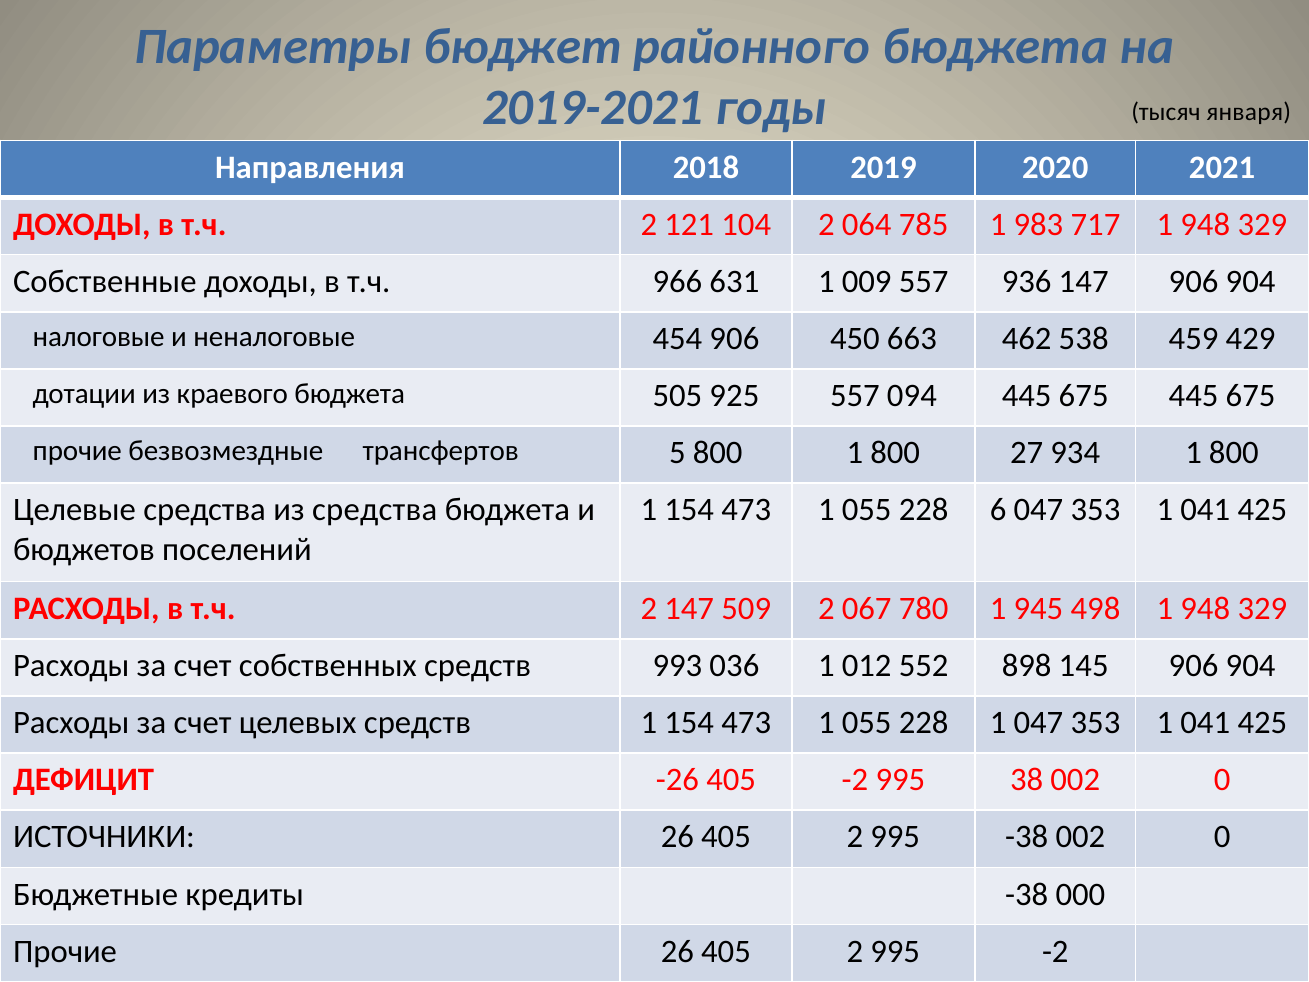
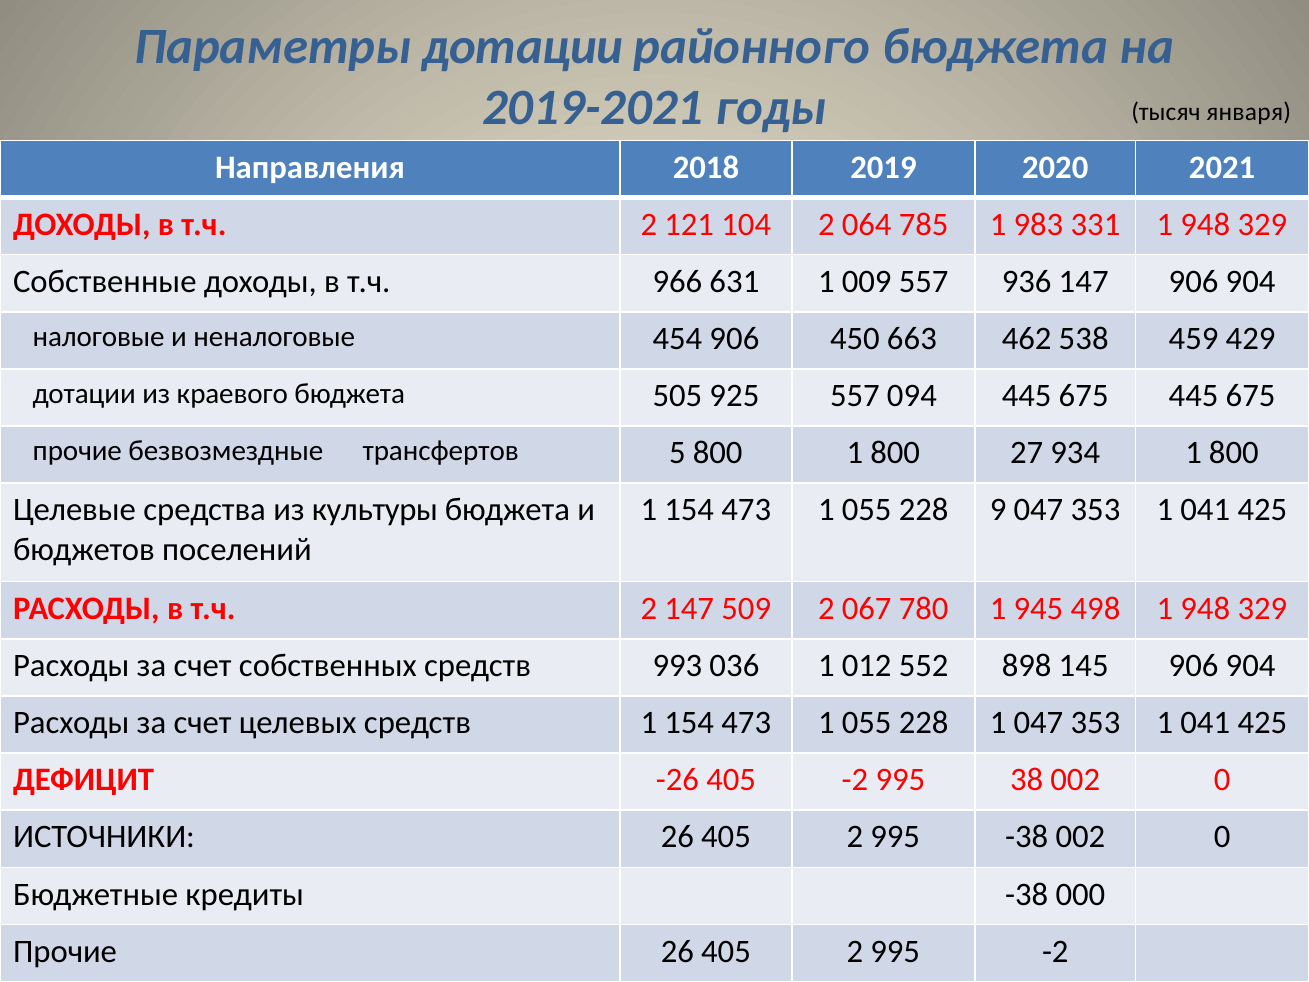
Параметры бюджет: бюджет -> дотации
717: 717 -> 331
из средства: средства -> культуры
6: 6 -> 9
